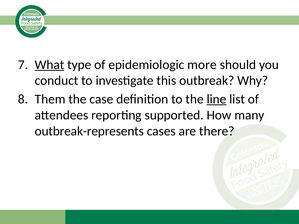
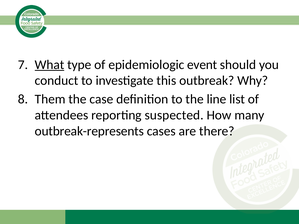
more: more -> event
line underline: present -> none
supported: supported -> suspected
